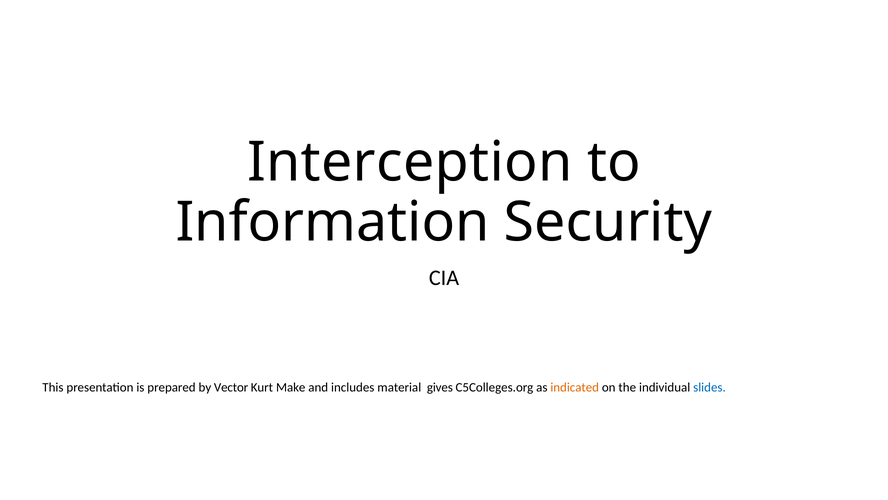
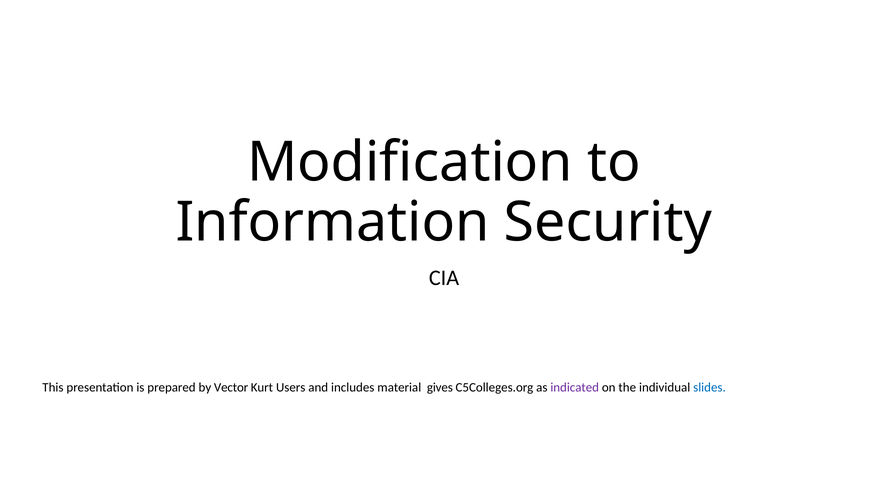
Interception: Interception -> Modification
Make: Make -> Users
indicated colour: orange -> purple
